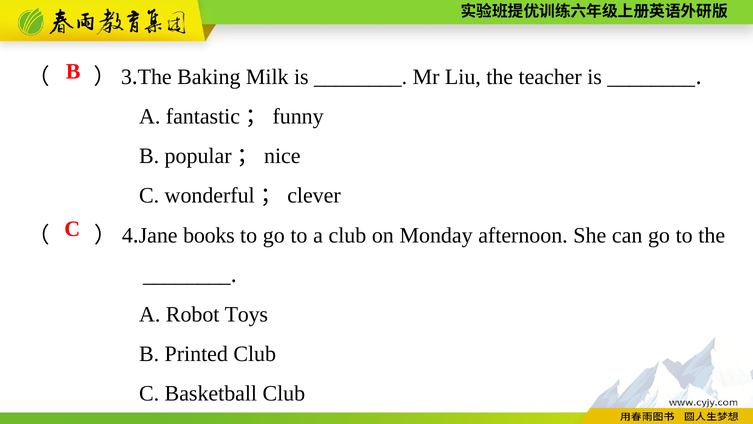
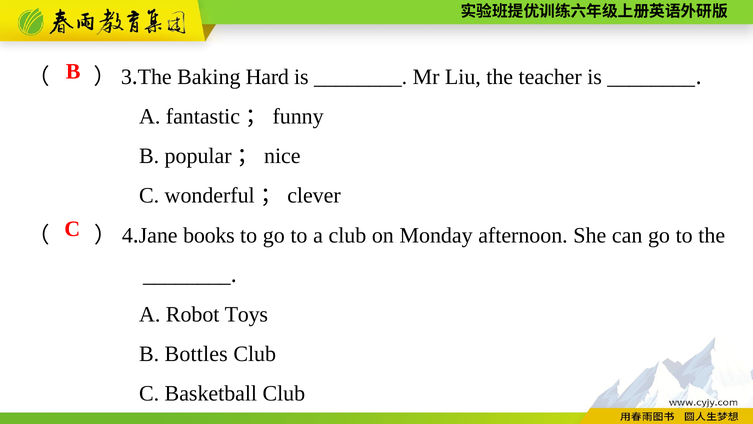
Milk: Milk -> Hard
Printed: Printed -> Bottles
